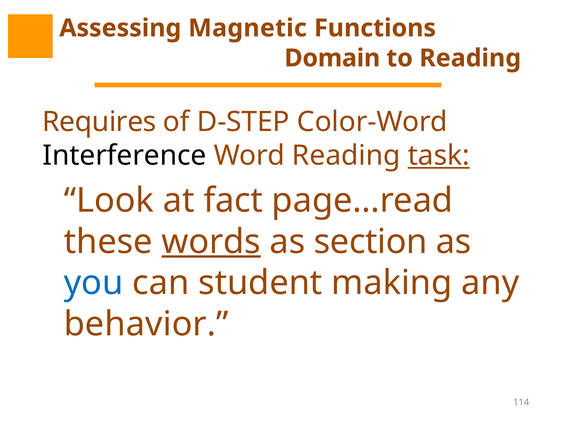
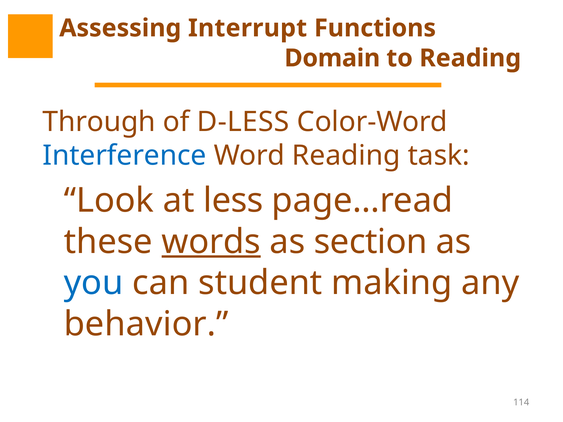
Magnetic: Magnetic -> Interrupt
Requires: Requires -> Through
D-STEP: D-STEP -> D-LESS
Interference colour: black -> blue
task underline: present -> none
fact: fact -> less
